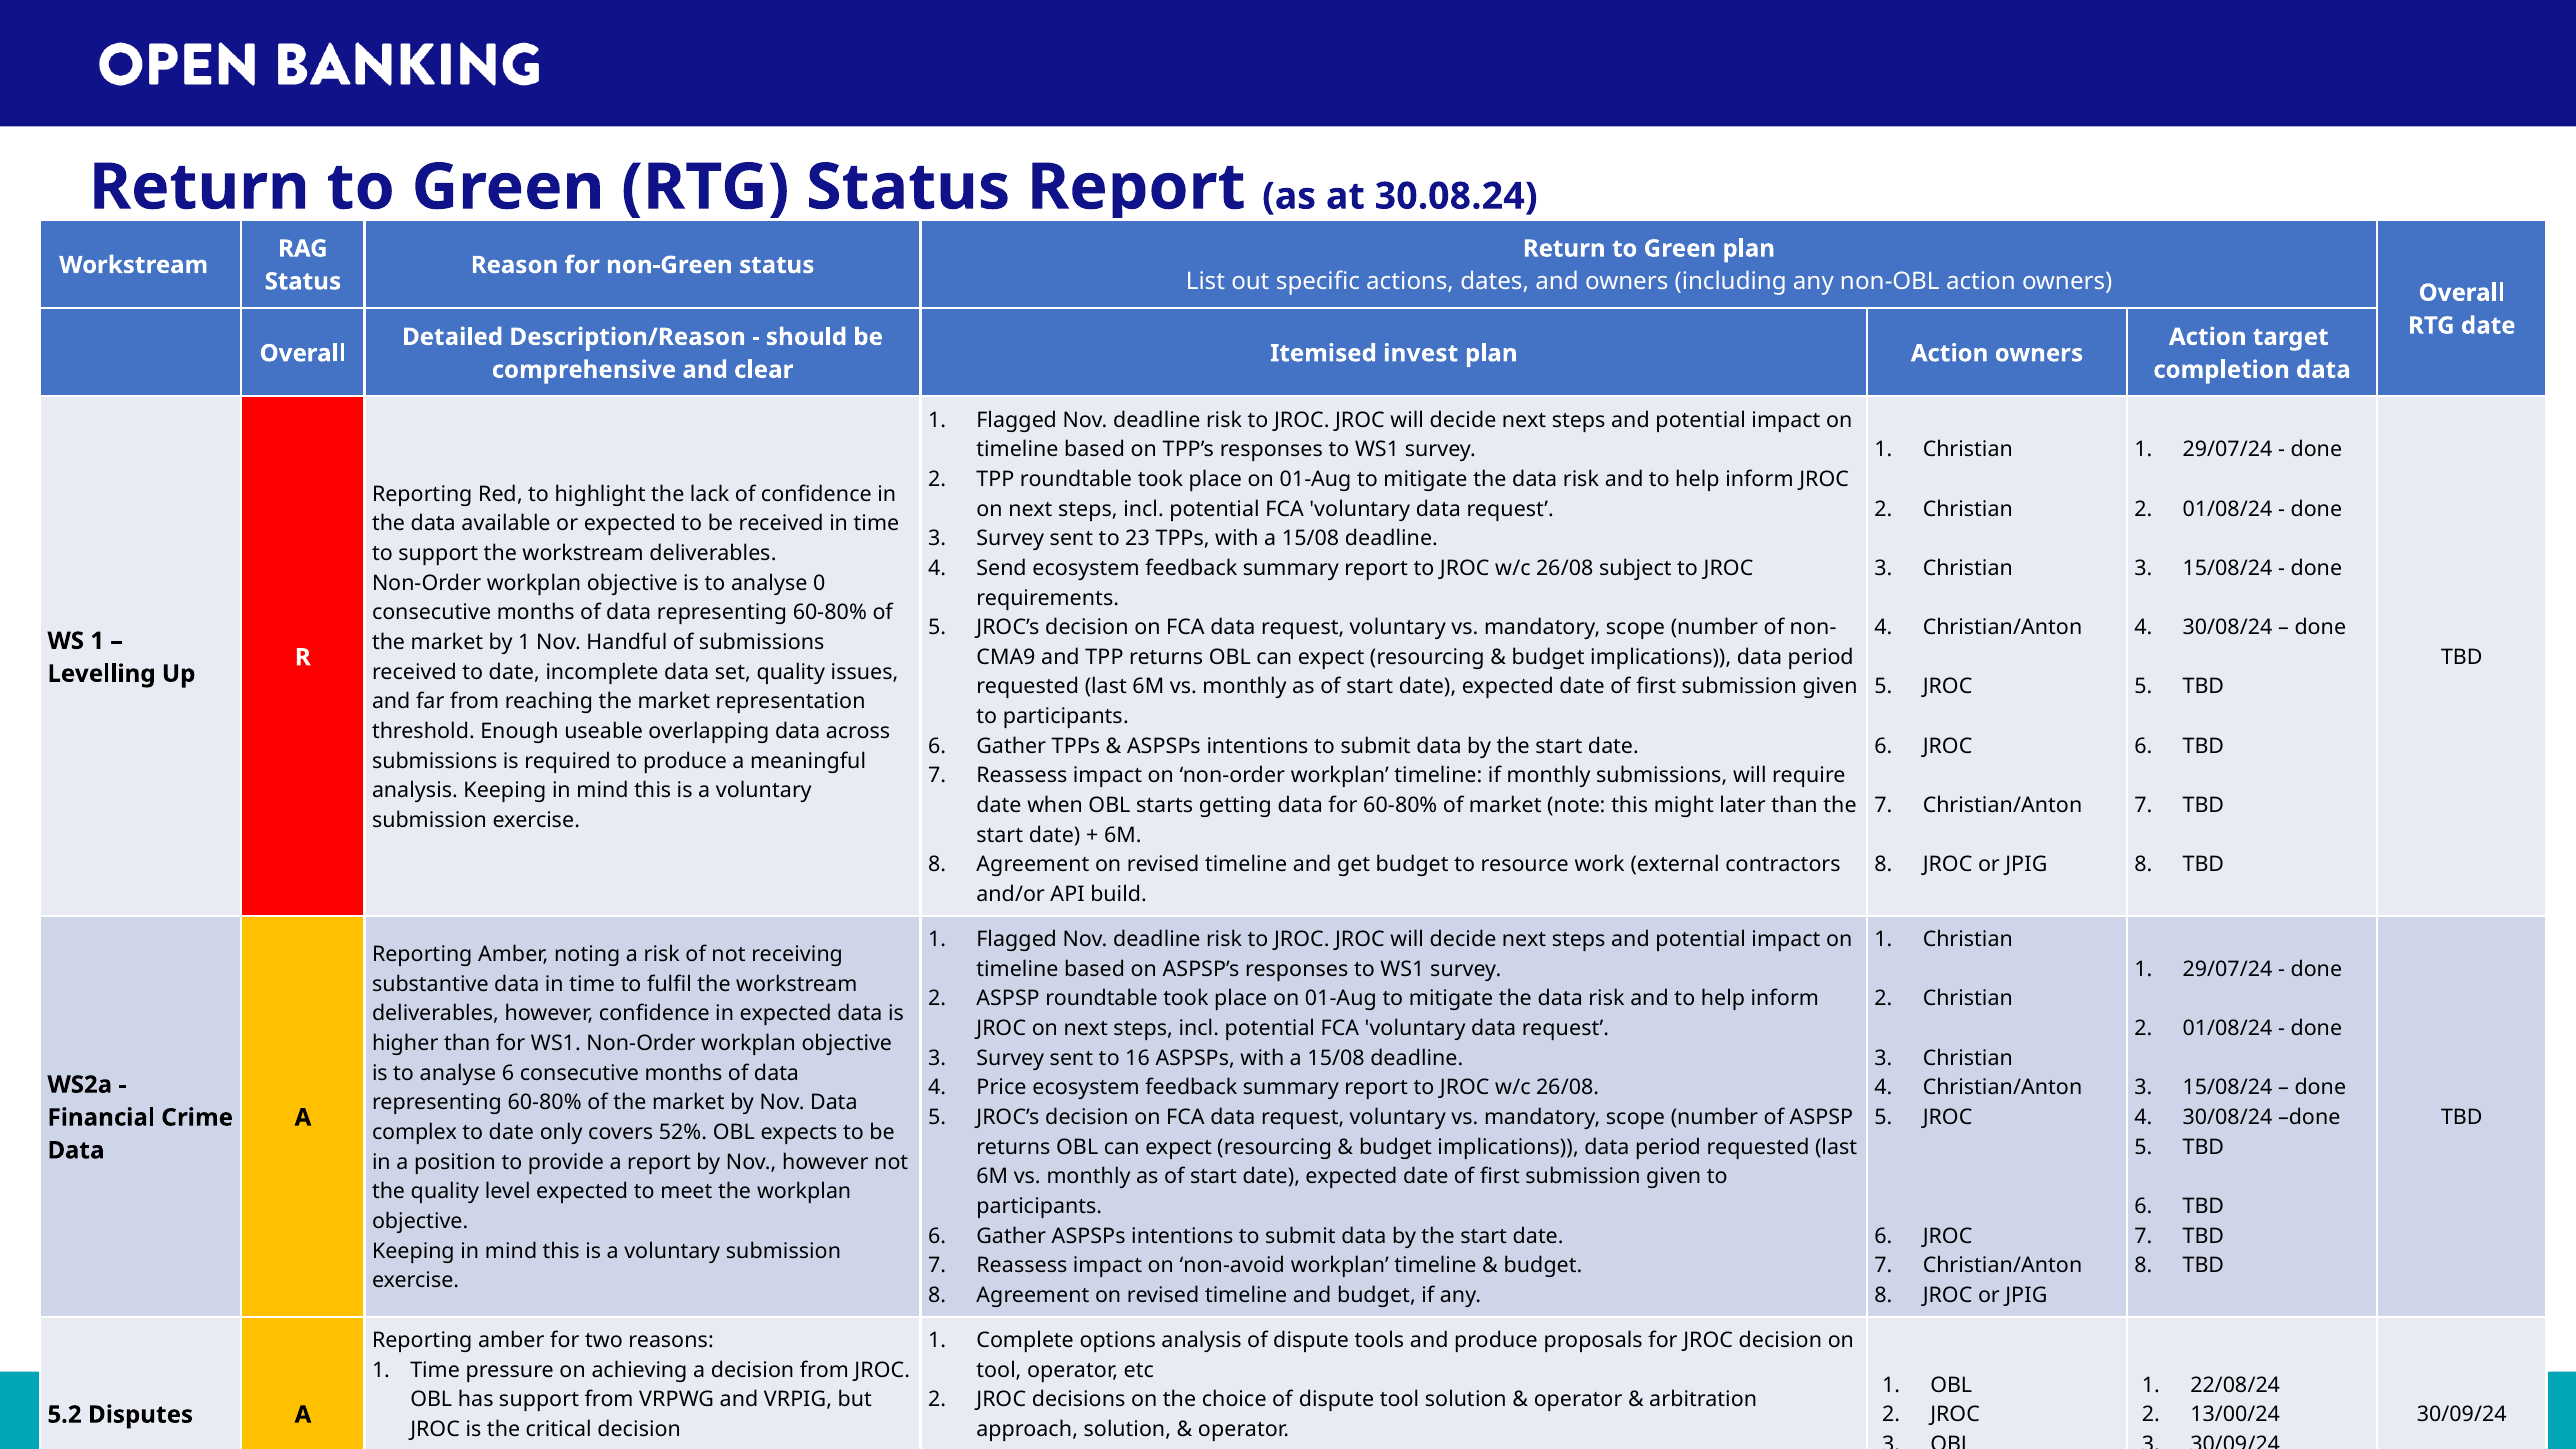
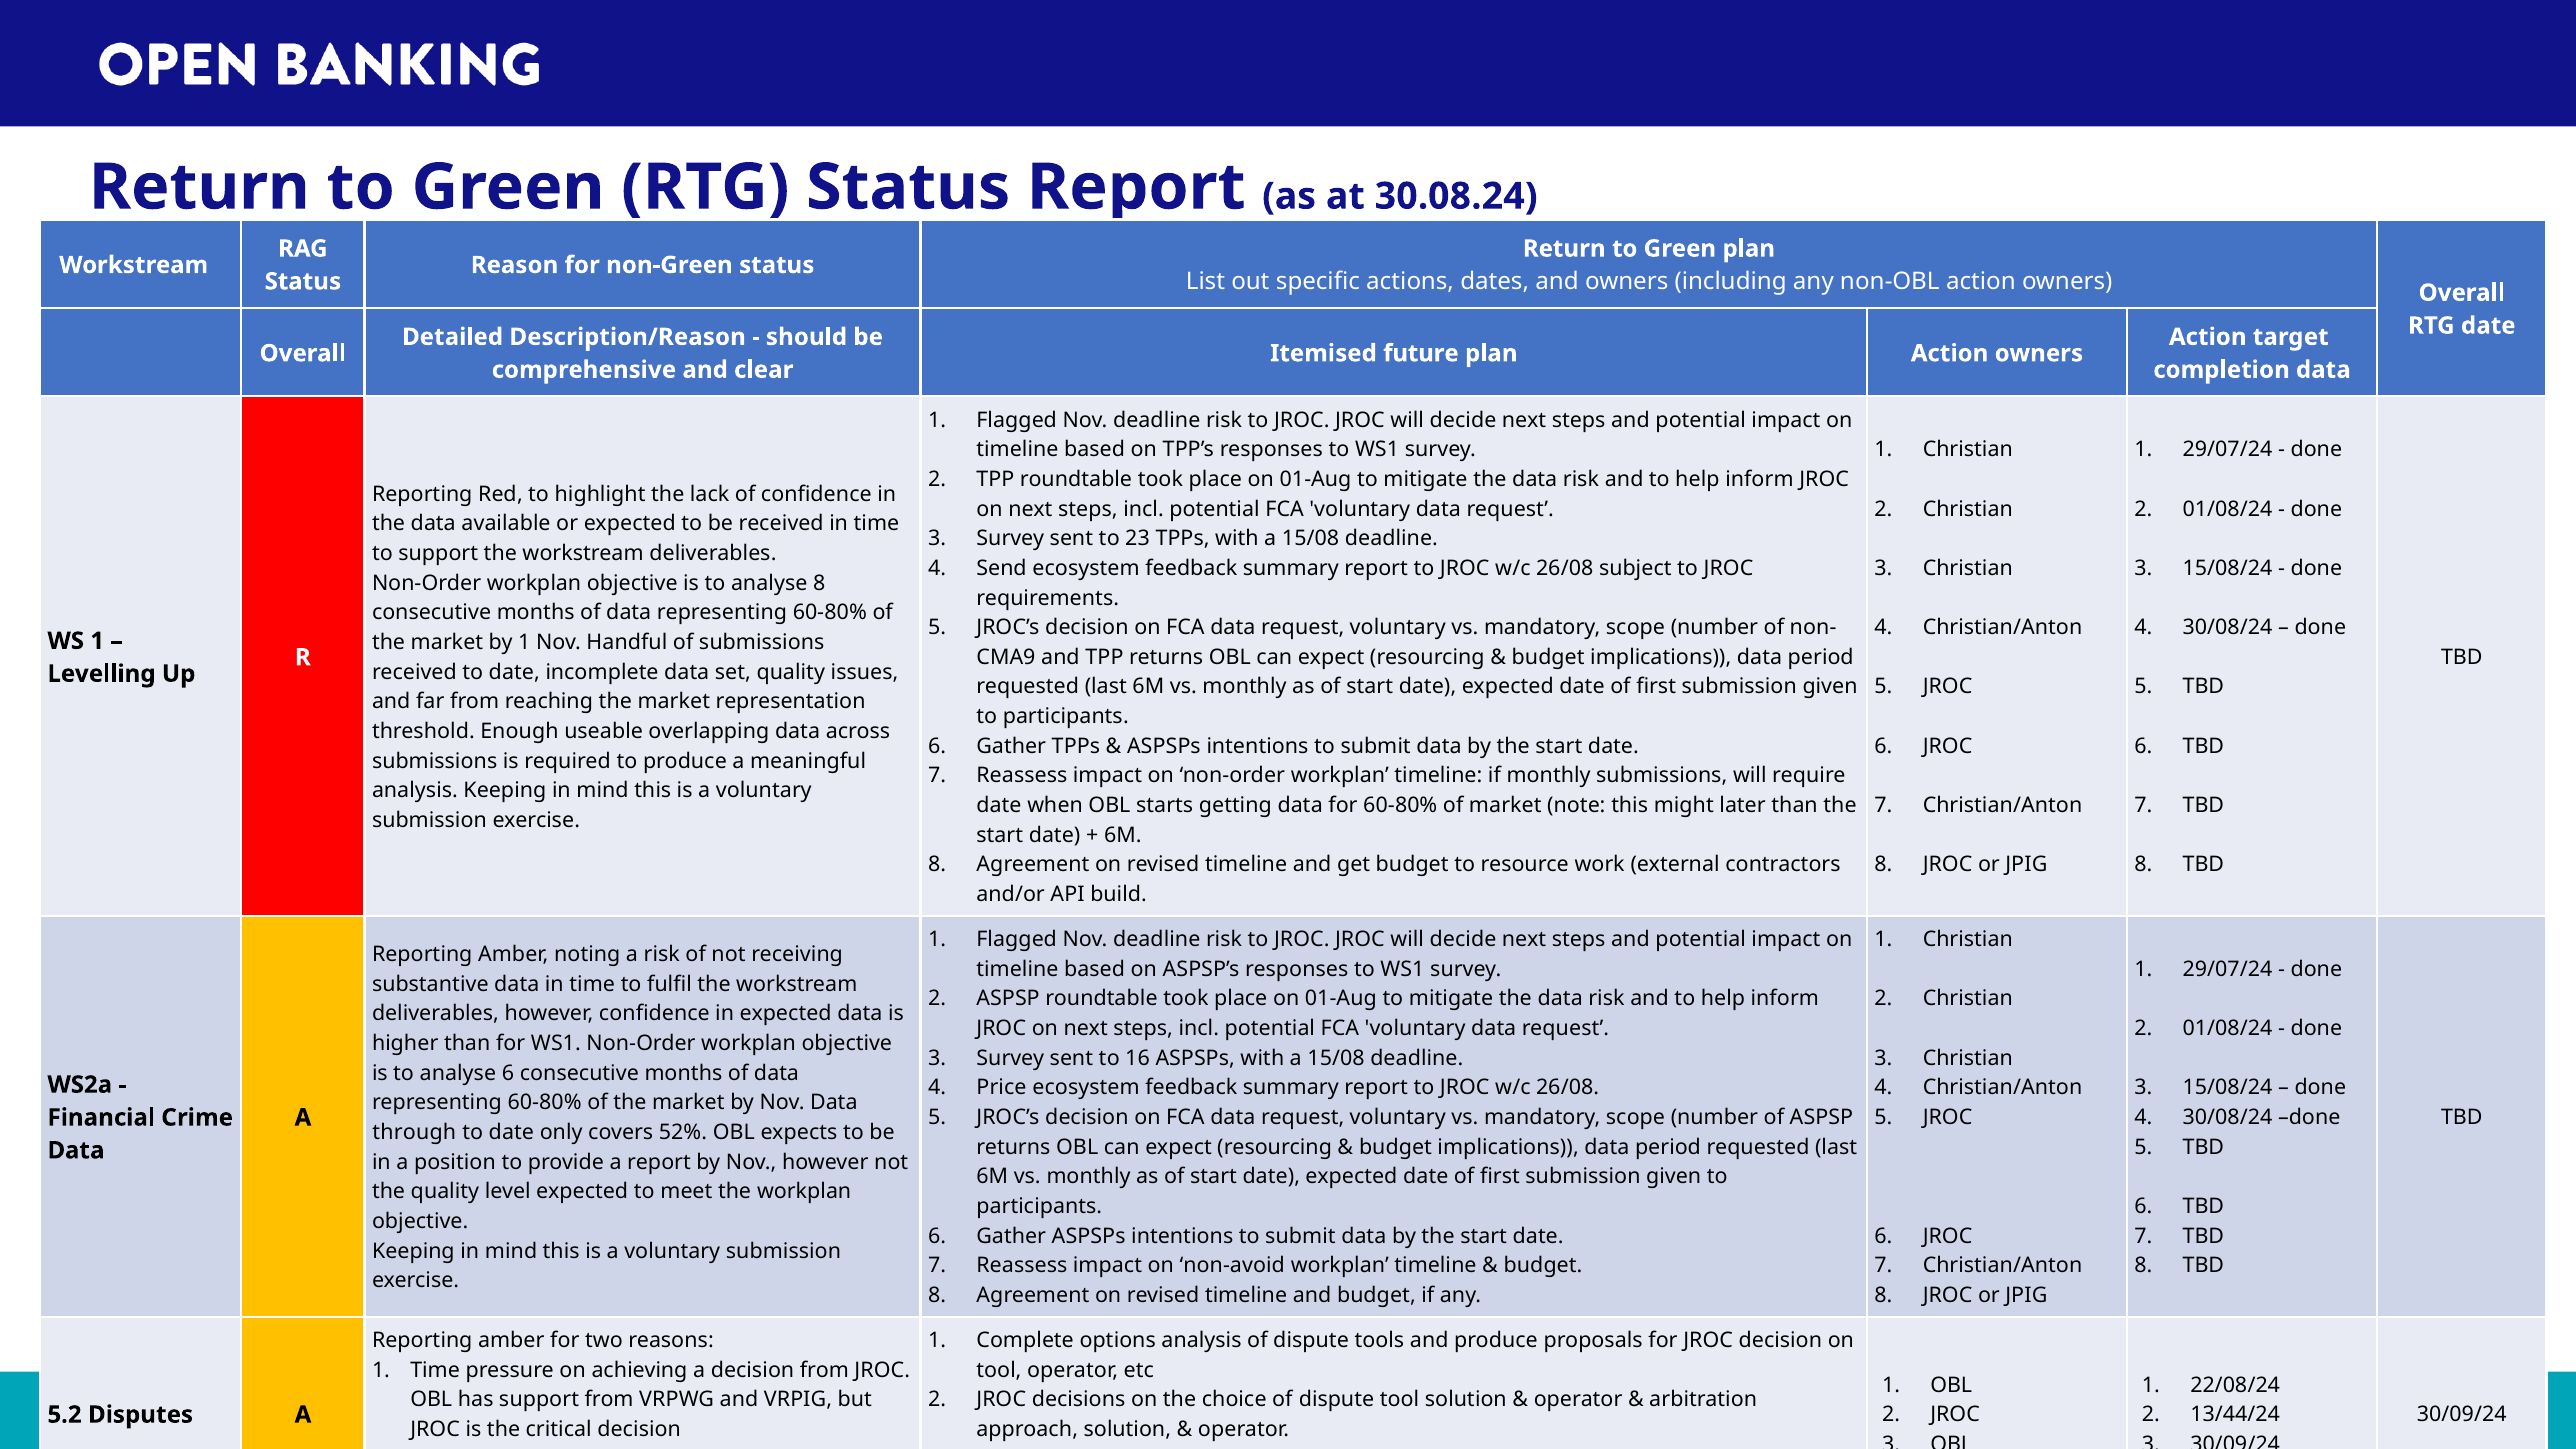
invest: invest -> future
analyse 0: 0 -> 8
complex: complex -> through
13/00/24: 13/00/24 -> 13/44/24
